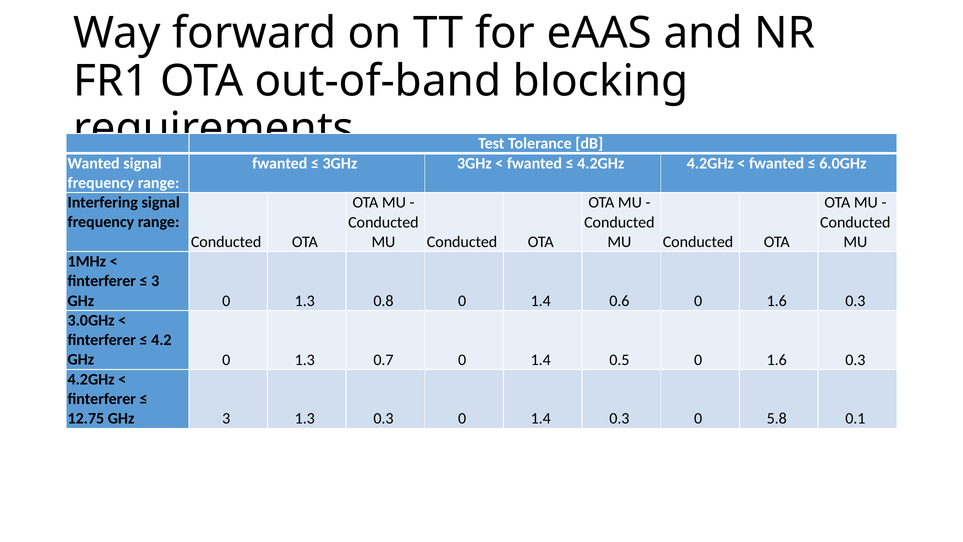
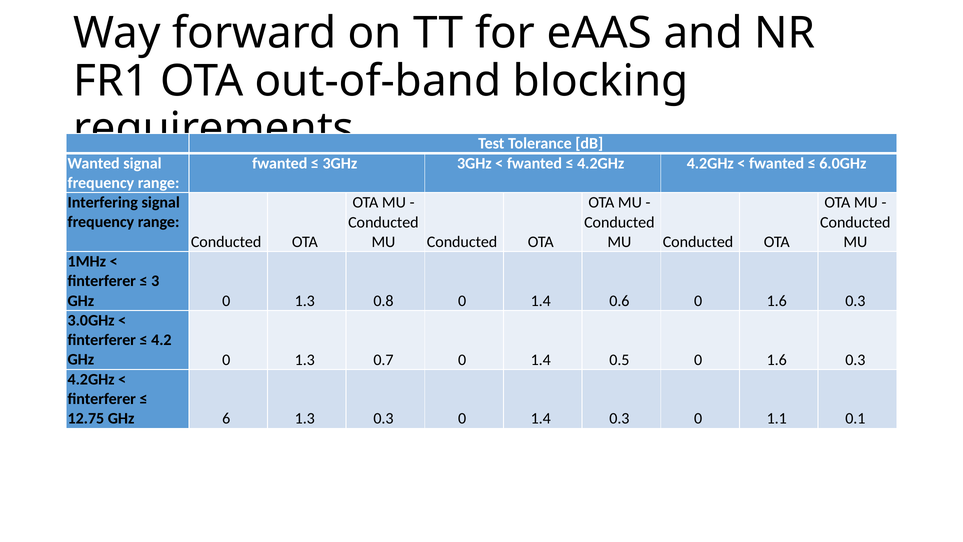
GHz 3: 3 -> 6
5.8: 5.8 -> 1.1
